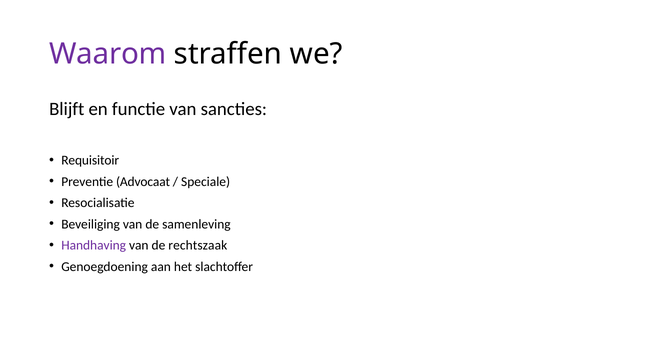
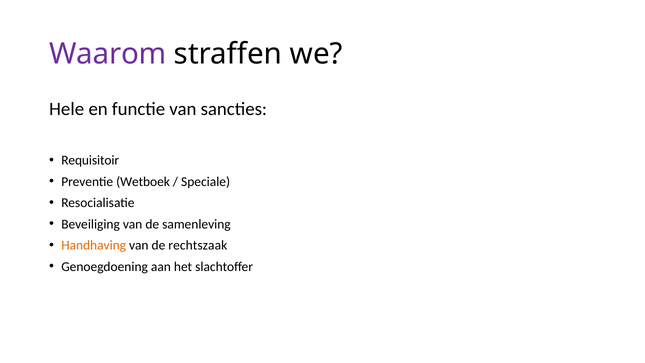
Blijft: Blijft -> Hele
Advocaat: Advocaat -> Wetboek
Handhaving colour: purple -> orange
